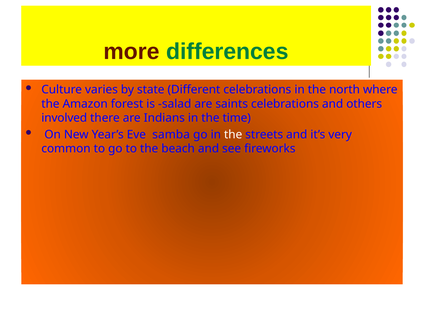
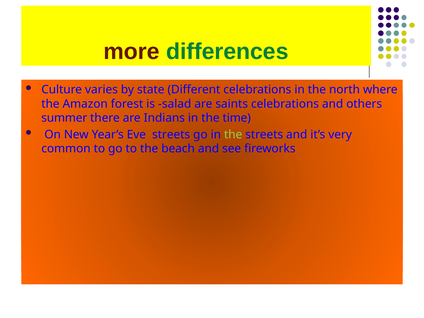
involved: involved -> summer
Eve samba: samba -> streets
the at (233, 135) colour: white -> light green
